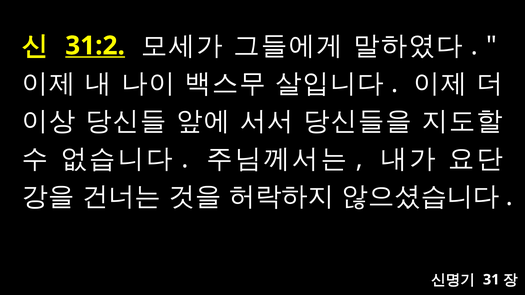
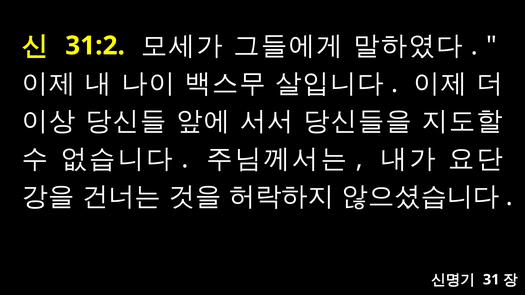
31:2 underline: present -> none
